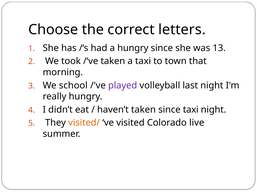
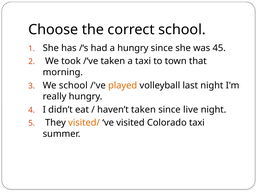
correct letters: letters -> school
13: 13 -> 45
played colour: purple -> orange
since taxi: taxi -> live
Colorado live: live -> taxi
